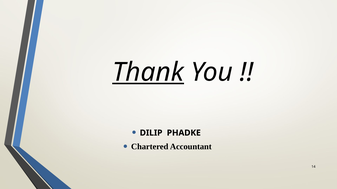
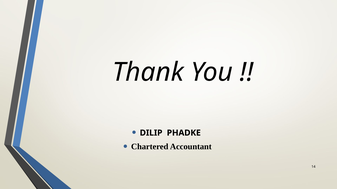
Thank underline: present -> none
